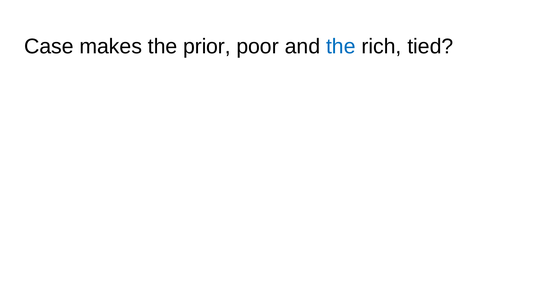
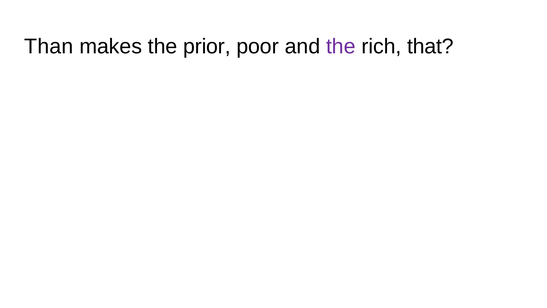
Case: Case -> Than
the at (341, 46) colour: blue -> purple
tied: tied -> that
